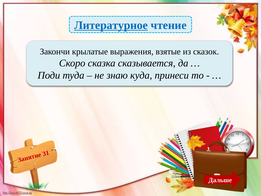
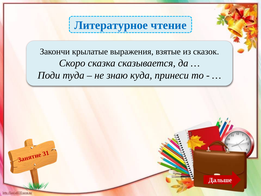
Литературное underline: present -> none
